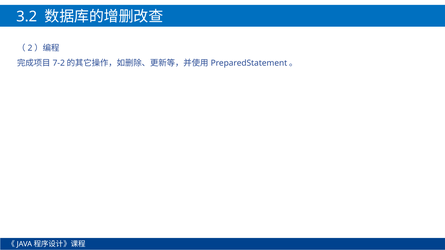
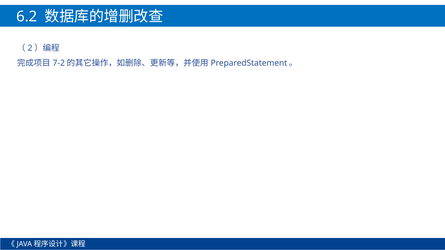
3.2: 3.2 -> 6.2
